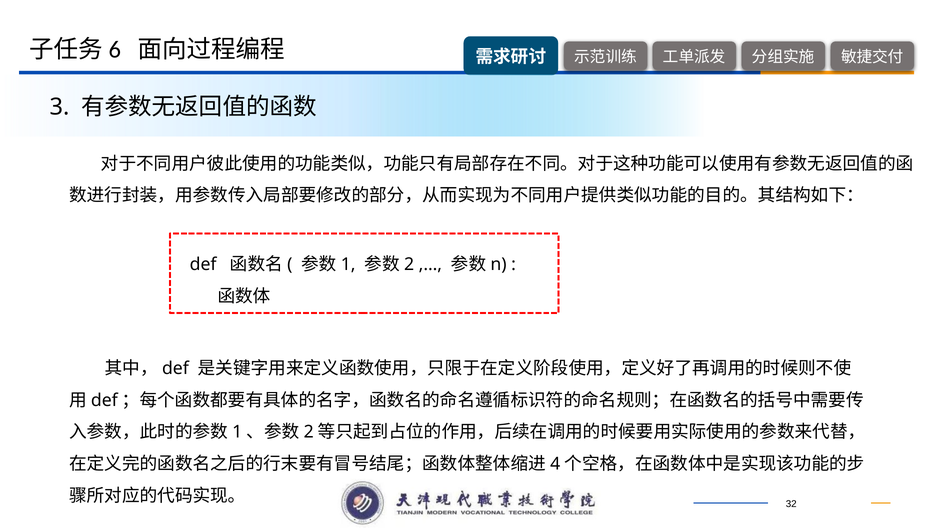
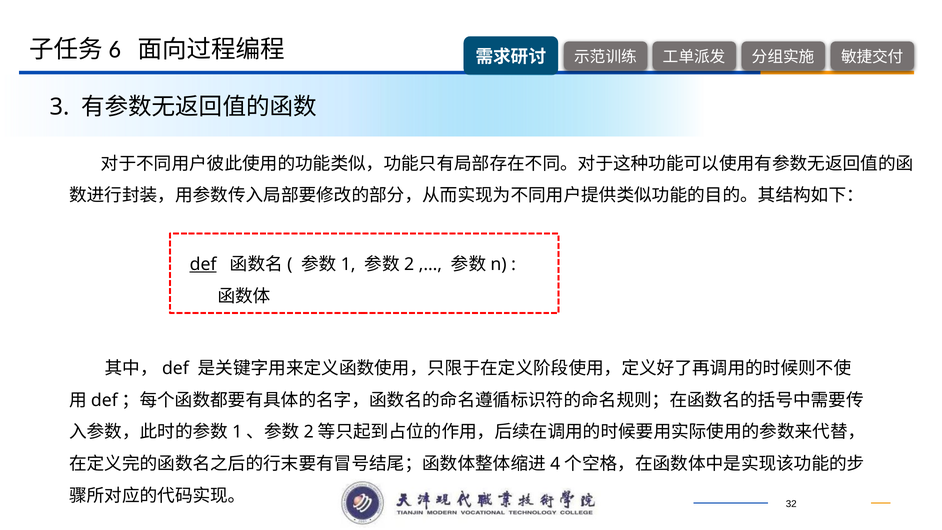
def underline: none -> present
